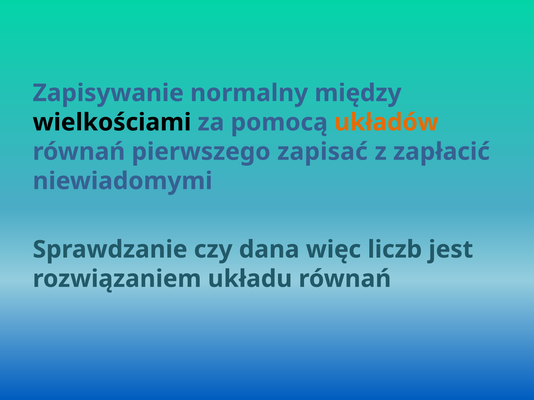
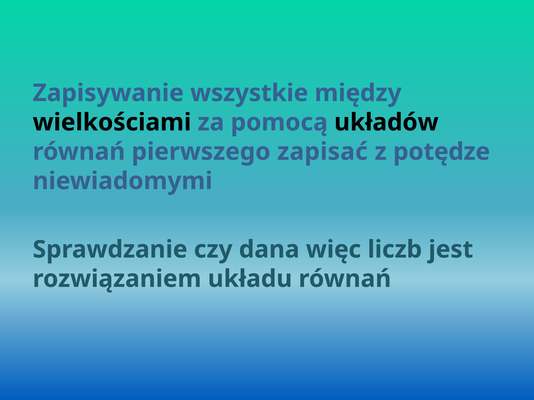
normalny: normalny -> wszystkie
układów colour: orange -> black
zapłacić: zapłacić -> potędze
